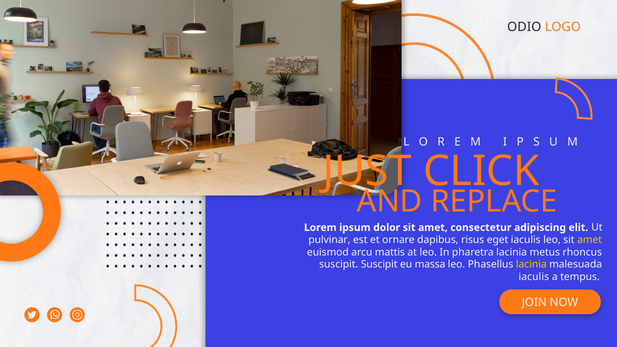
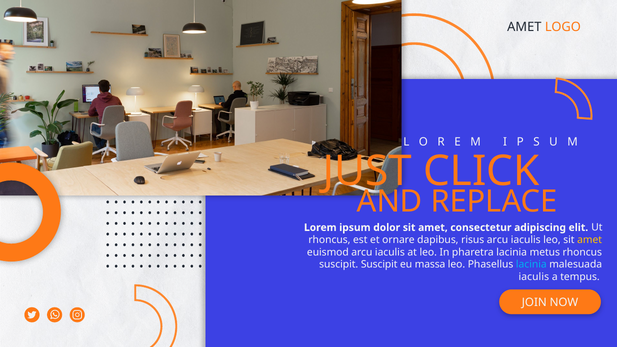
ODIO at (524, 27): ODIO -> AMET
pulvinar at (329, 240): pulvinar -> rhoncus
risus eget: eget -> arcu
euismod arcu mattis: mattis -> iaculis
lacinia at (531, 265) colour: yellow -> light blue
